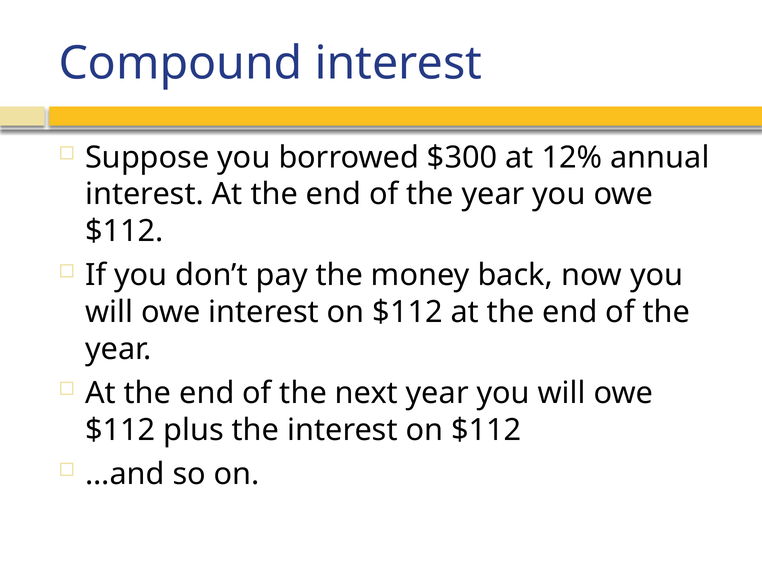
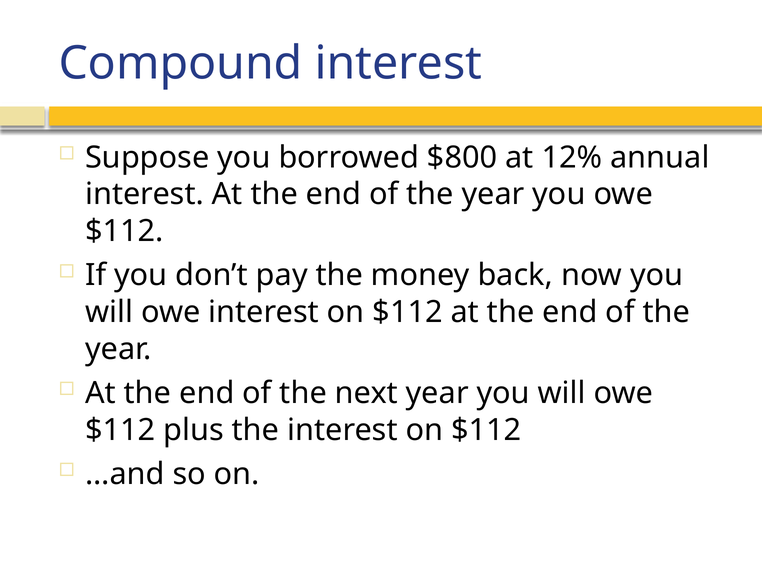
$300: $300 -> $800
